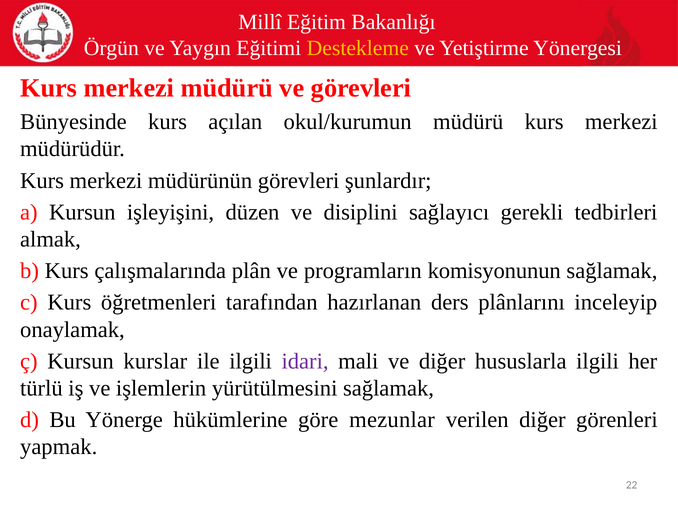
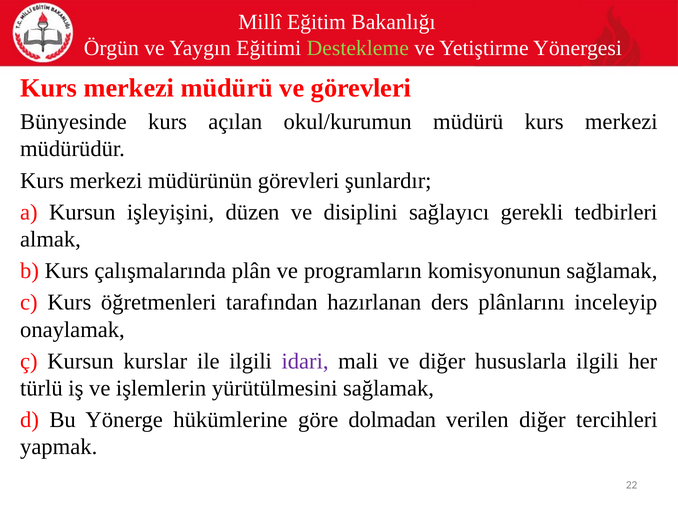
Destekleme colour: yellow -> light green
mezunlar: mezunlar -> dolmadan
görenleri: görenleri -> tercihleri
